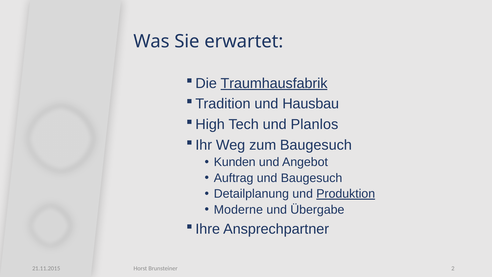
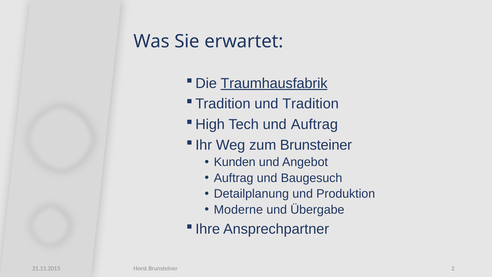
Hausbau: Hausbau -> Tradition
und Planlos: Planlos -> Auftrag
zum Baugesuch: Baugesuch -> Brunsteiner
Produktion underline: present -> none
